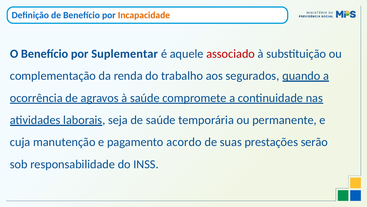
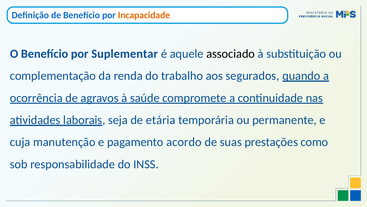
associado colour: red -> black
de saúde: saúde -> etária
serão: serão -> como
